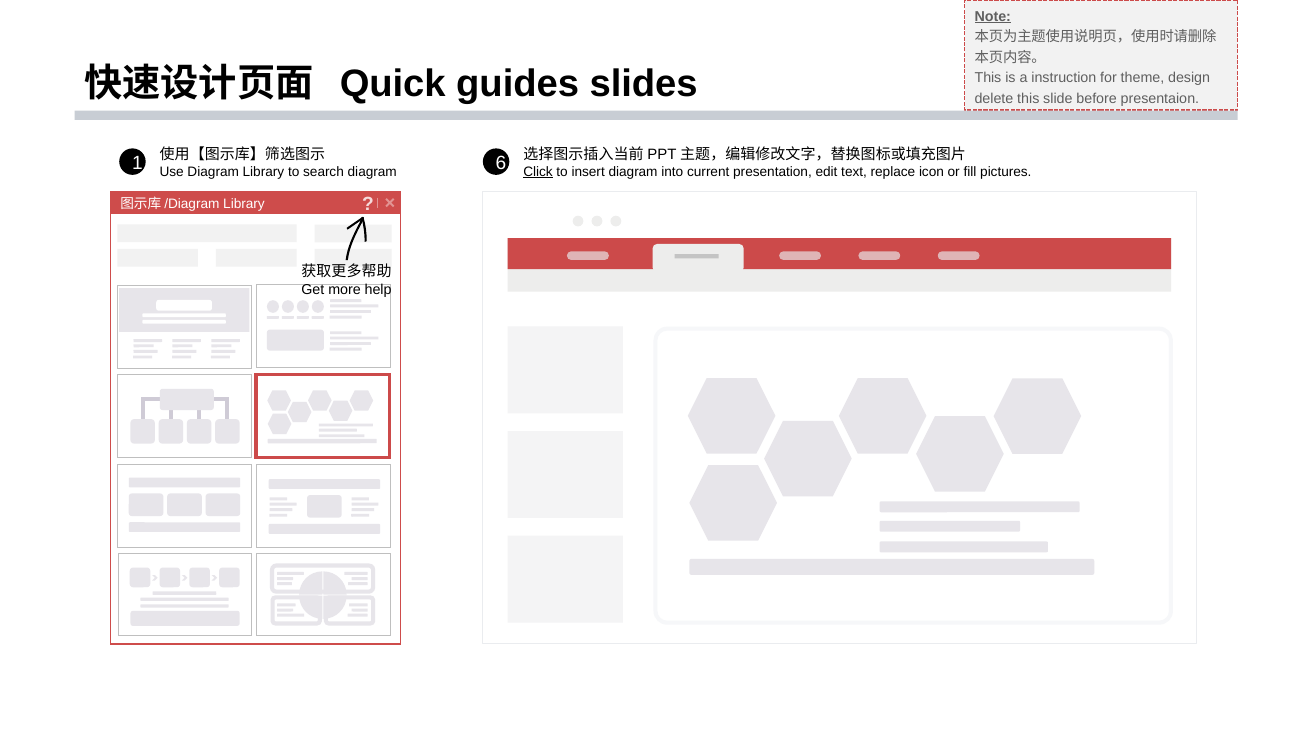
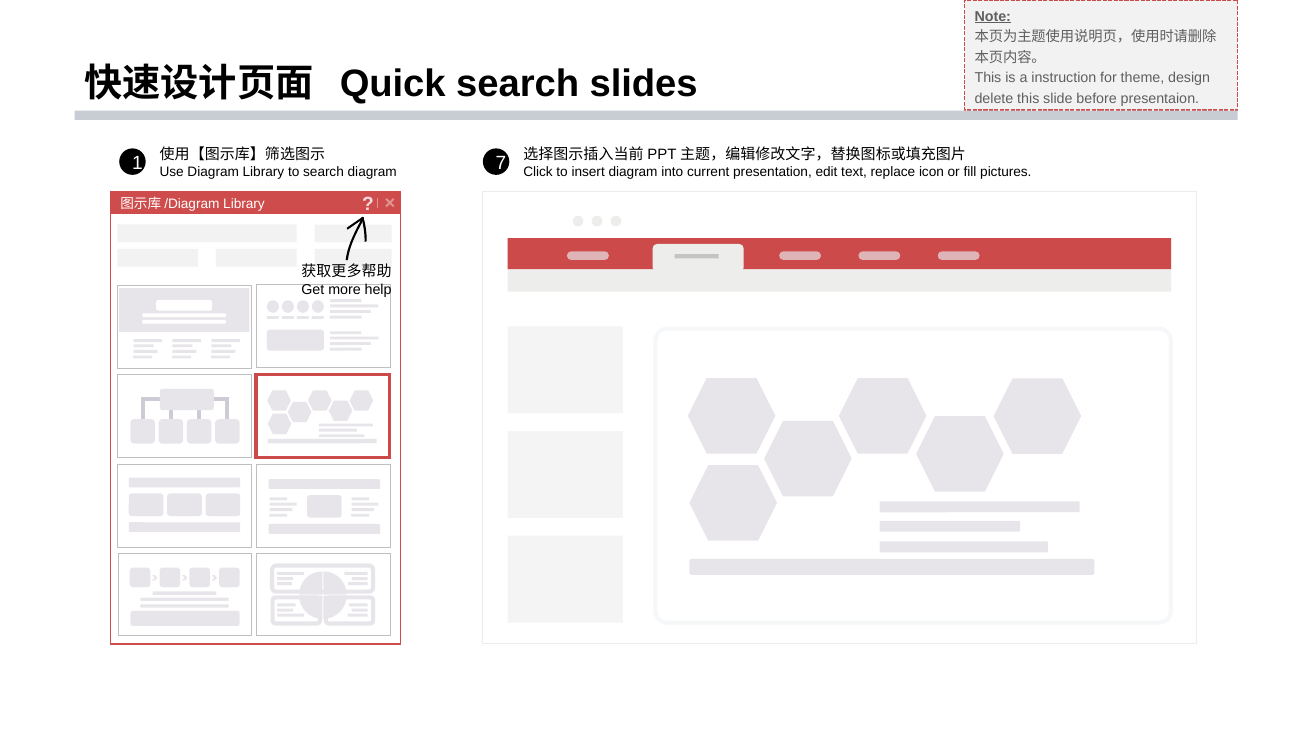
Quick guides: guides -> search
6: 6 -> 7
Click underline: present -> none
